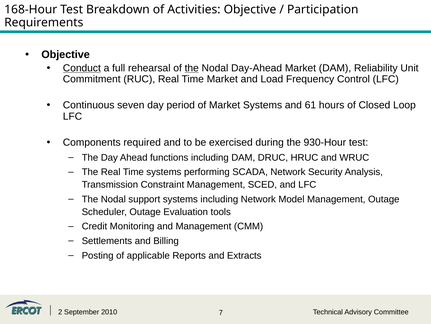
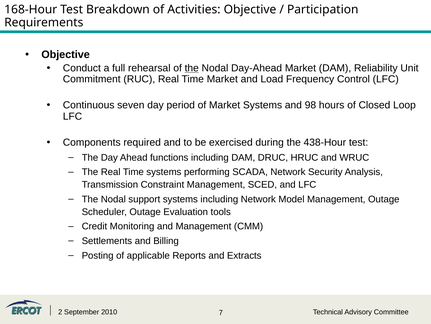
Conduct underline: present -> none
61: 61 -> 98
930-Hour: 930-Hour -> 438-Hour
